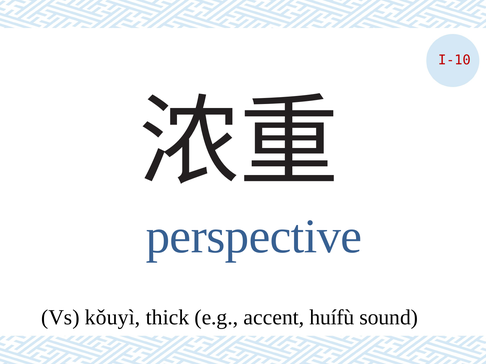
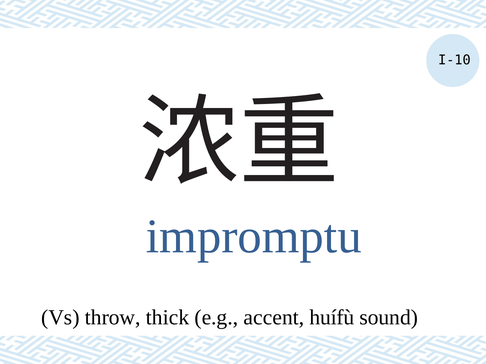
I-10 colour: red -> black
perspective: perspective -> impromptu
kǒuyì: kǒuyì -> throw
